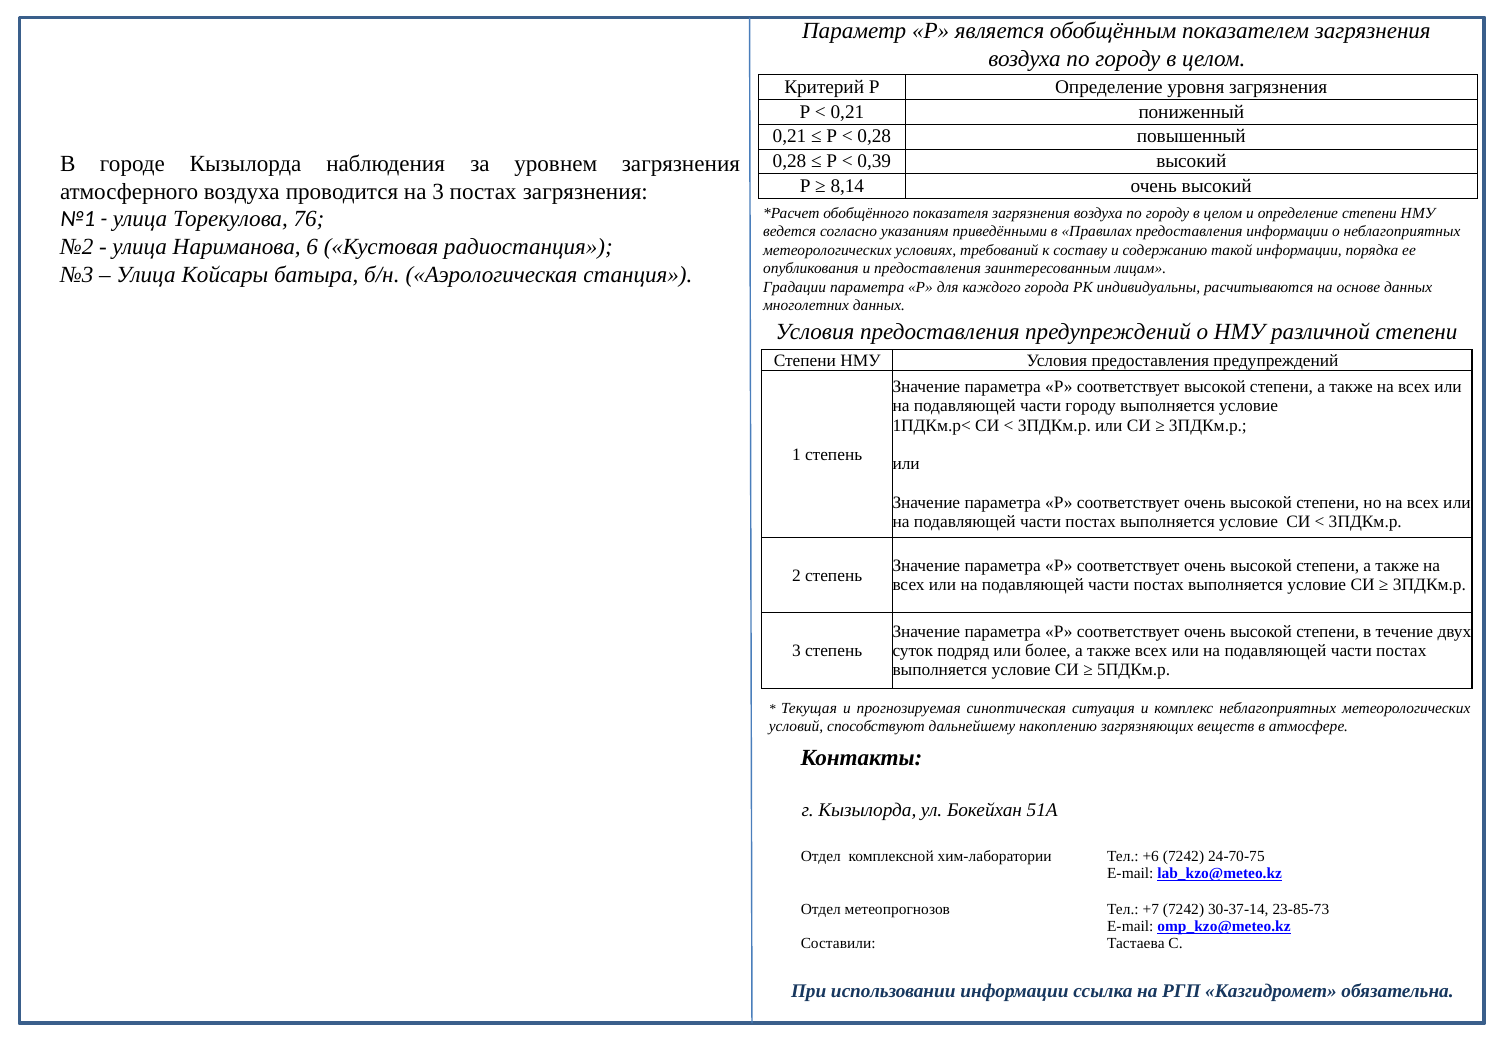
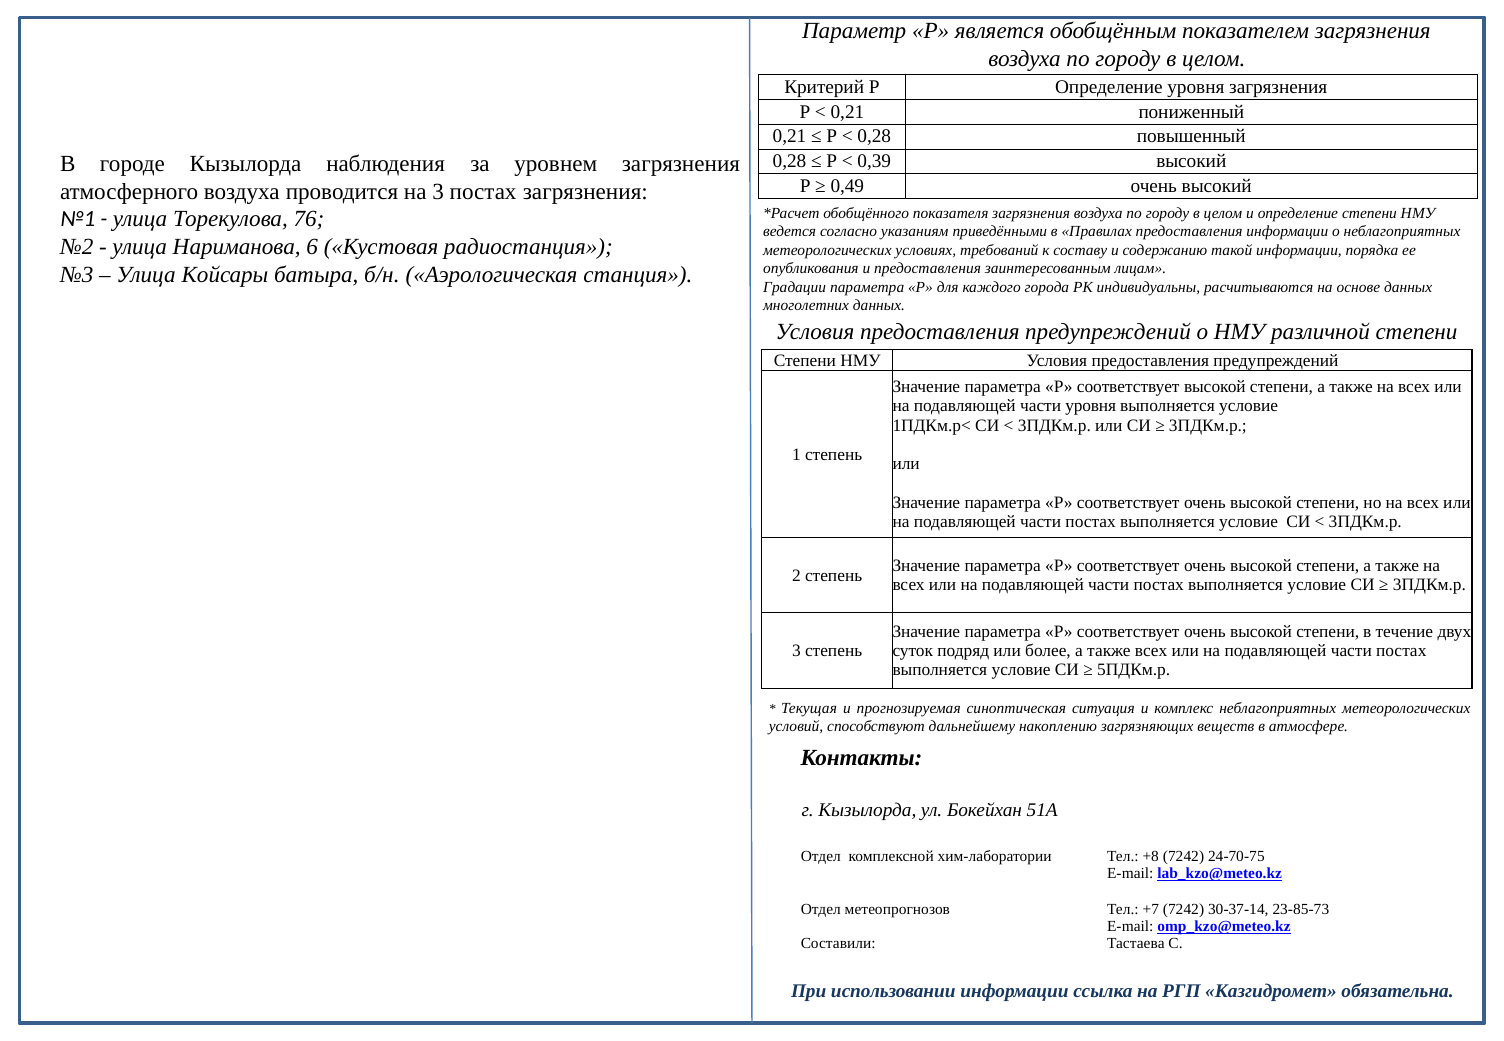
8,14: 8,14 -> 0,49
части городу: городу -> уровня
+6: +6 -> +8
